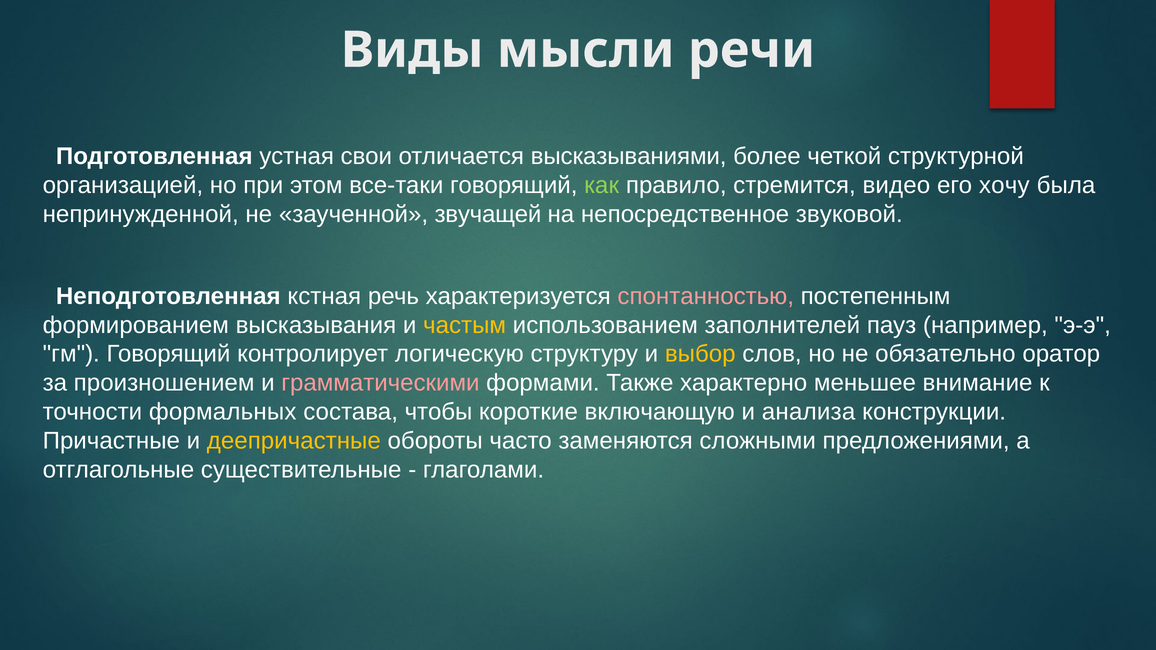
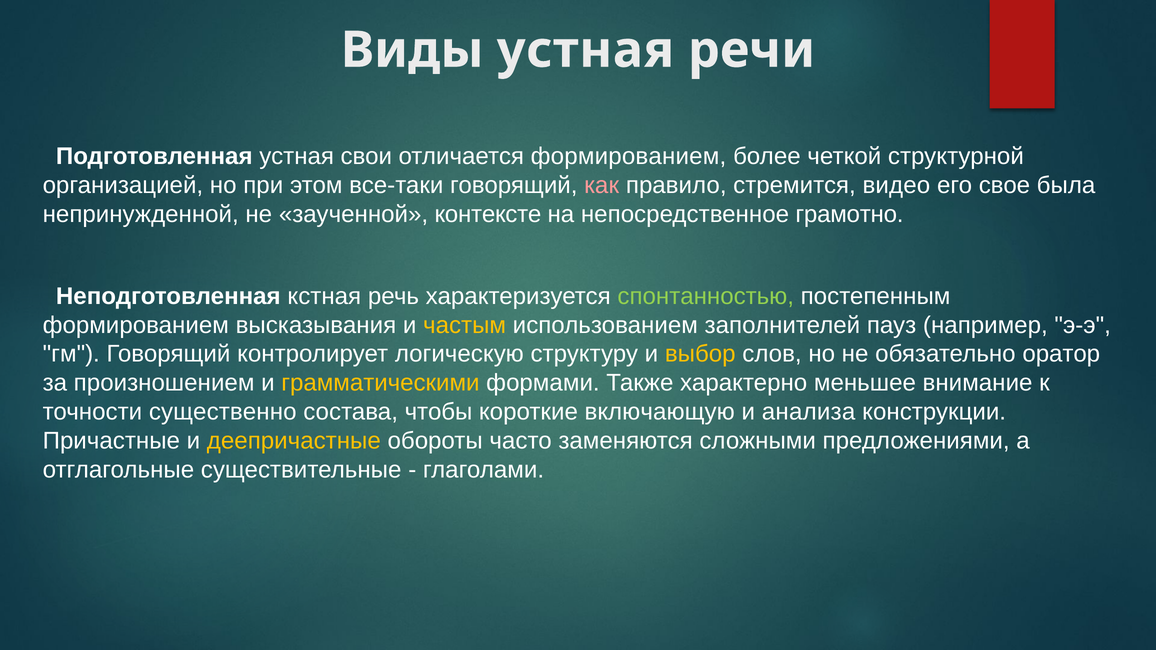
Виды мысли: мысли -> устная
отличается высказываниями: высказываниями -> формированием
как colour: light green -> pink
хочу: хочу -> свое
звучащей: звучащей -> контексте
звуковой: звуковой -> грамотно
спонтанностью colour: pink -> light green
грамматическими colour: pink -> yellow
формальных: формальных -> существенно
